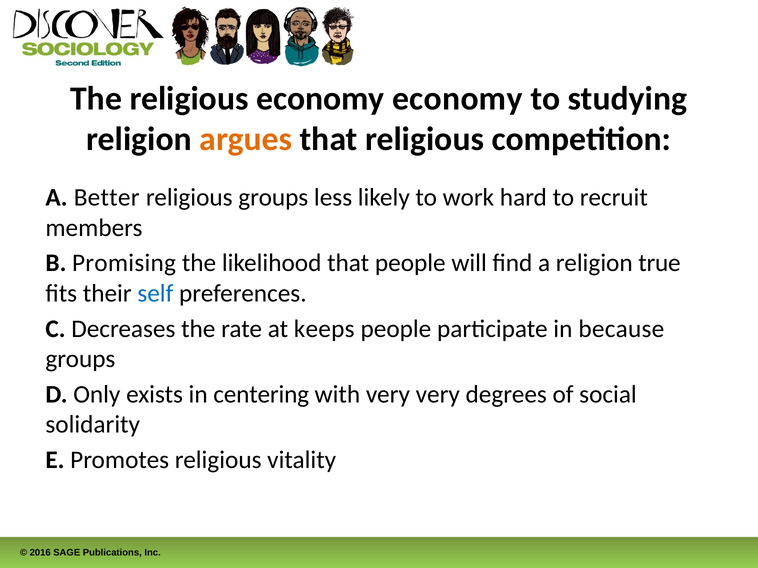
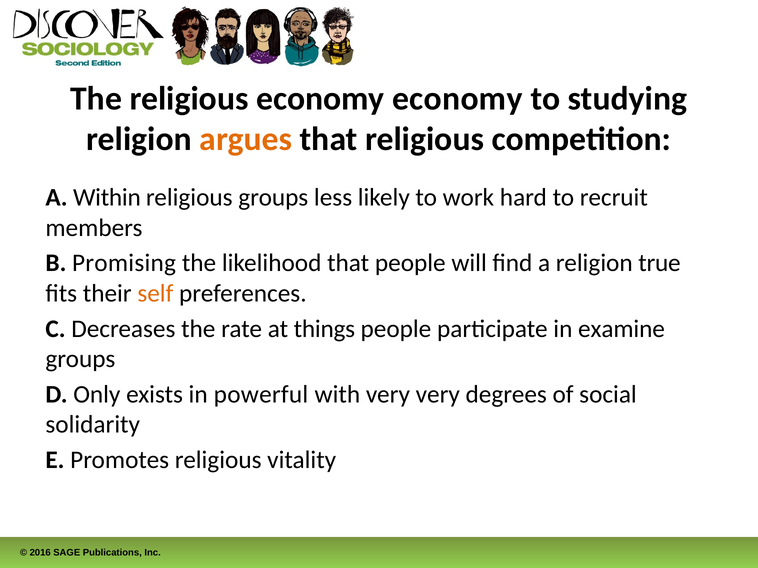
Better: Better -> Within
self colour: blue -> orange
keeps: keeps -> things
because: because -> examine
centering: centering -> powerful
